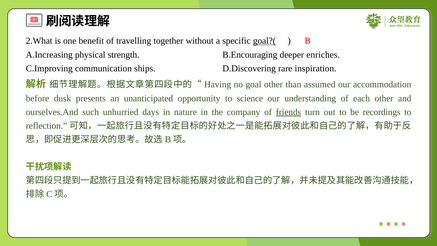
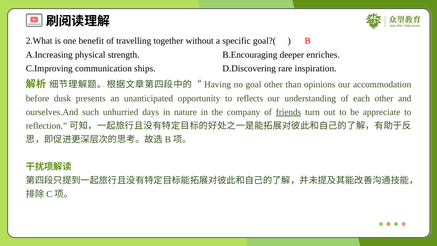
goal?( underline: present -> none
assumed: assumed -> opinions
science: science -> reflects
recordings: recordings -> appreciate
